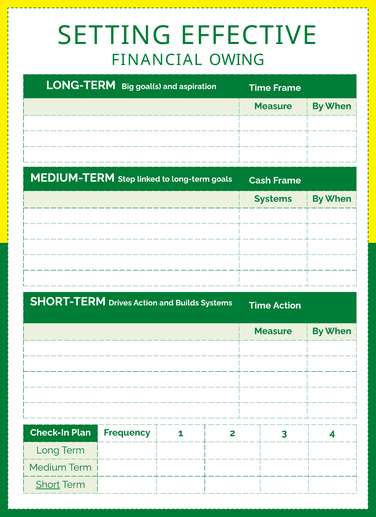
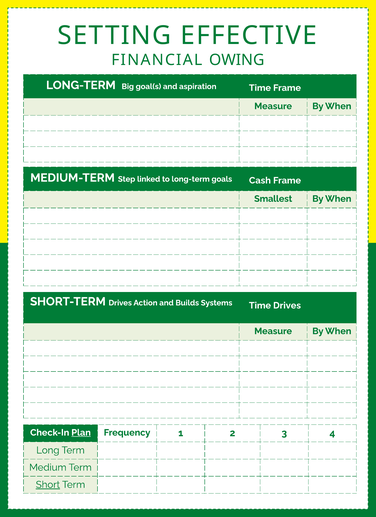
Systems at (273, 199): Systems -> Smallest
Time Action: Action -> Drives
Plan underline: none -> present
